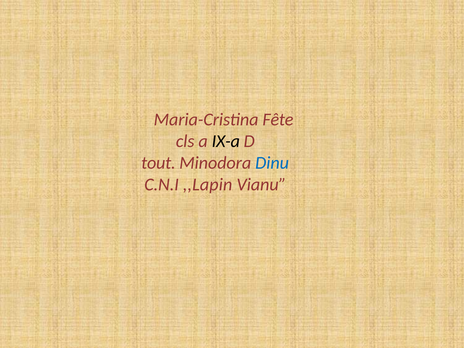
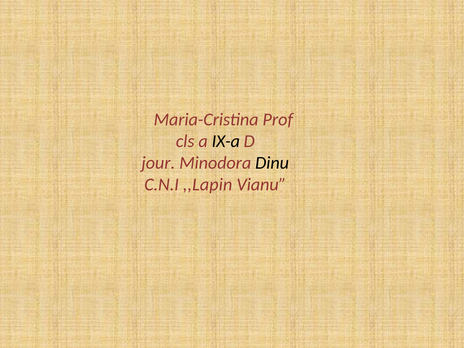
Fête: Fête -> Prof
tout: tout -> jour
Dinu colour: blue -> black
